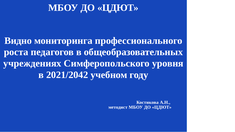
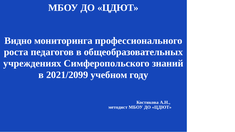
уровня: уровня -> знаний
2021/2042: 2021/2042 -> 2021/2099
